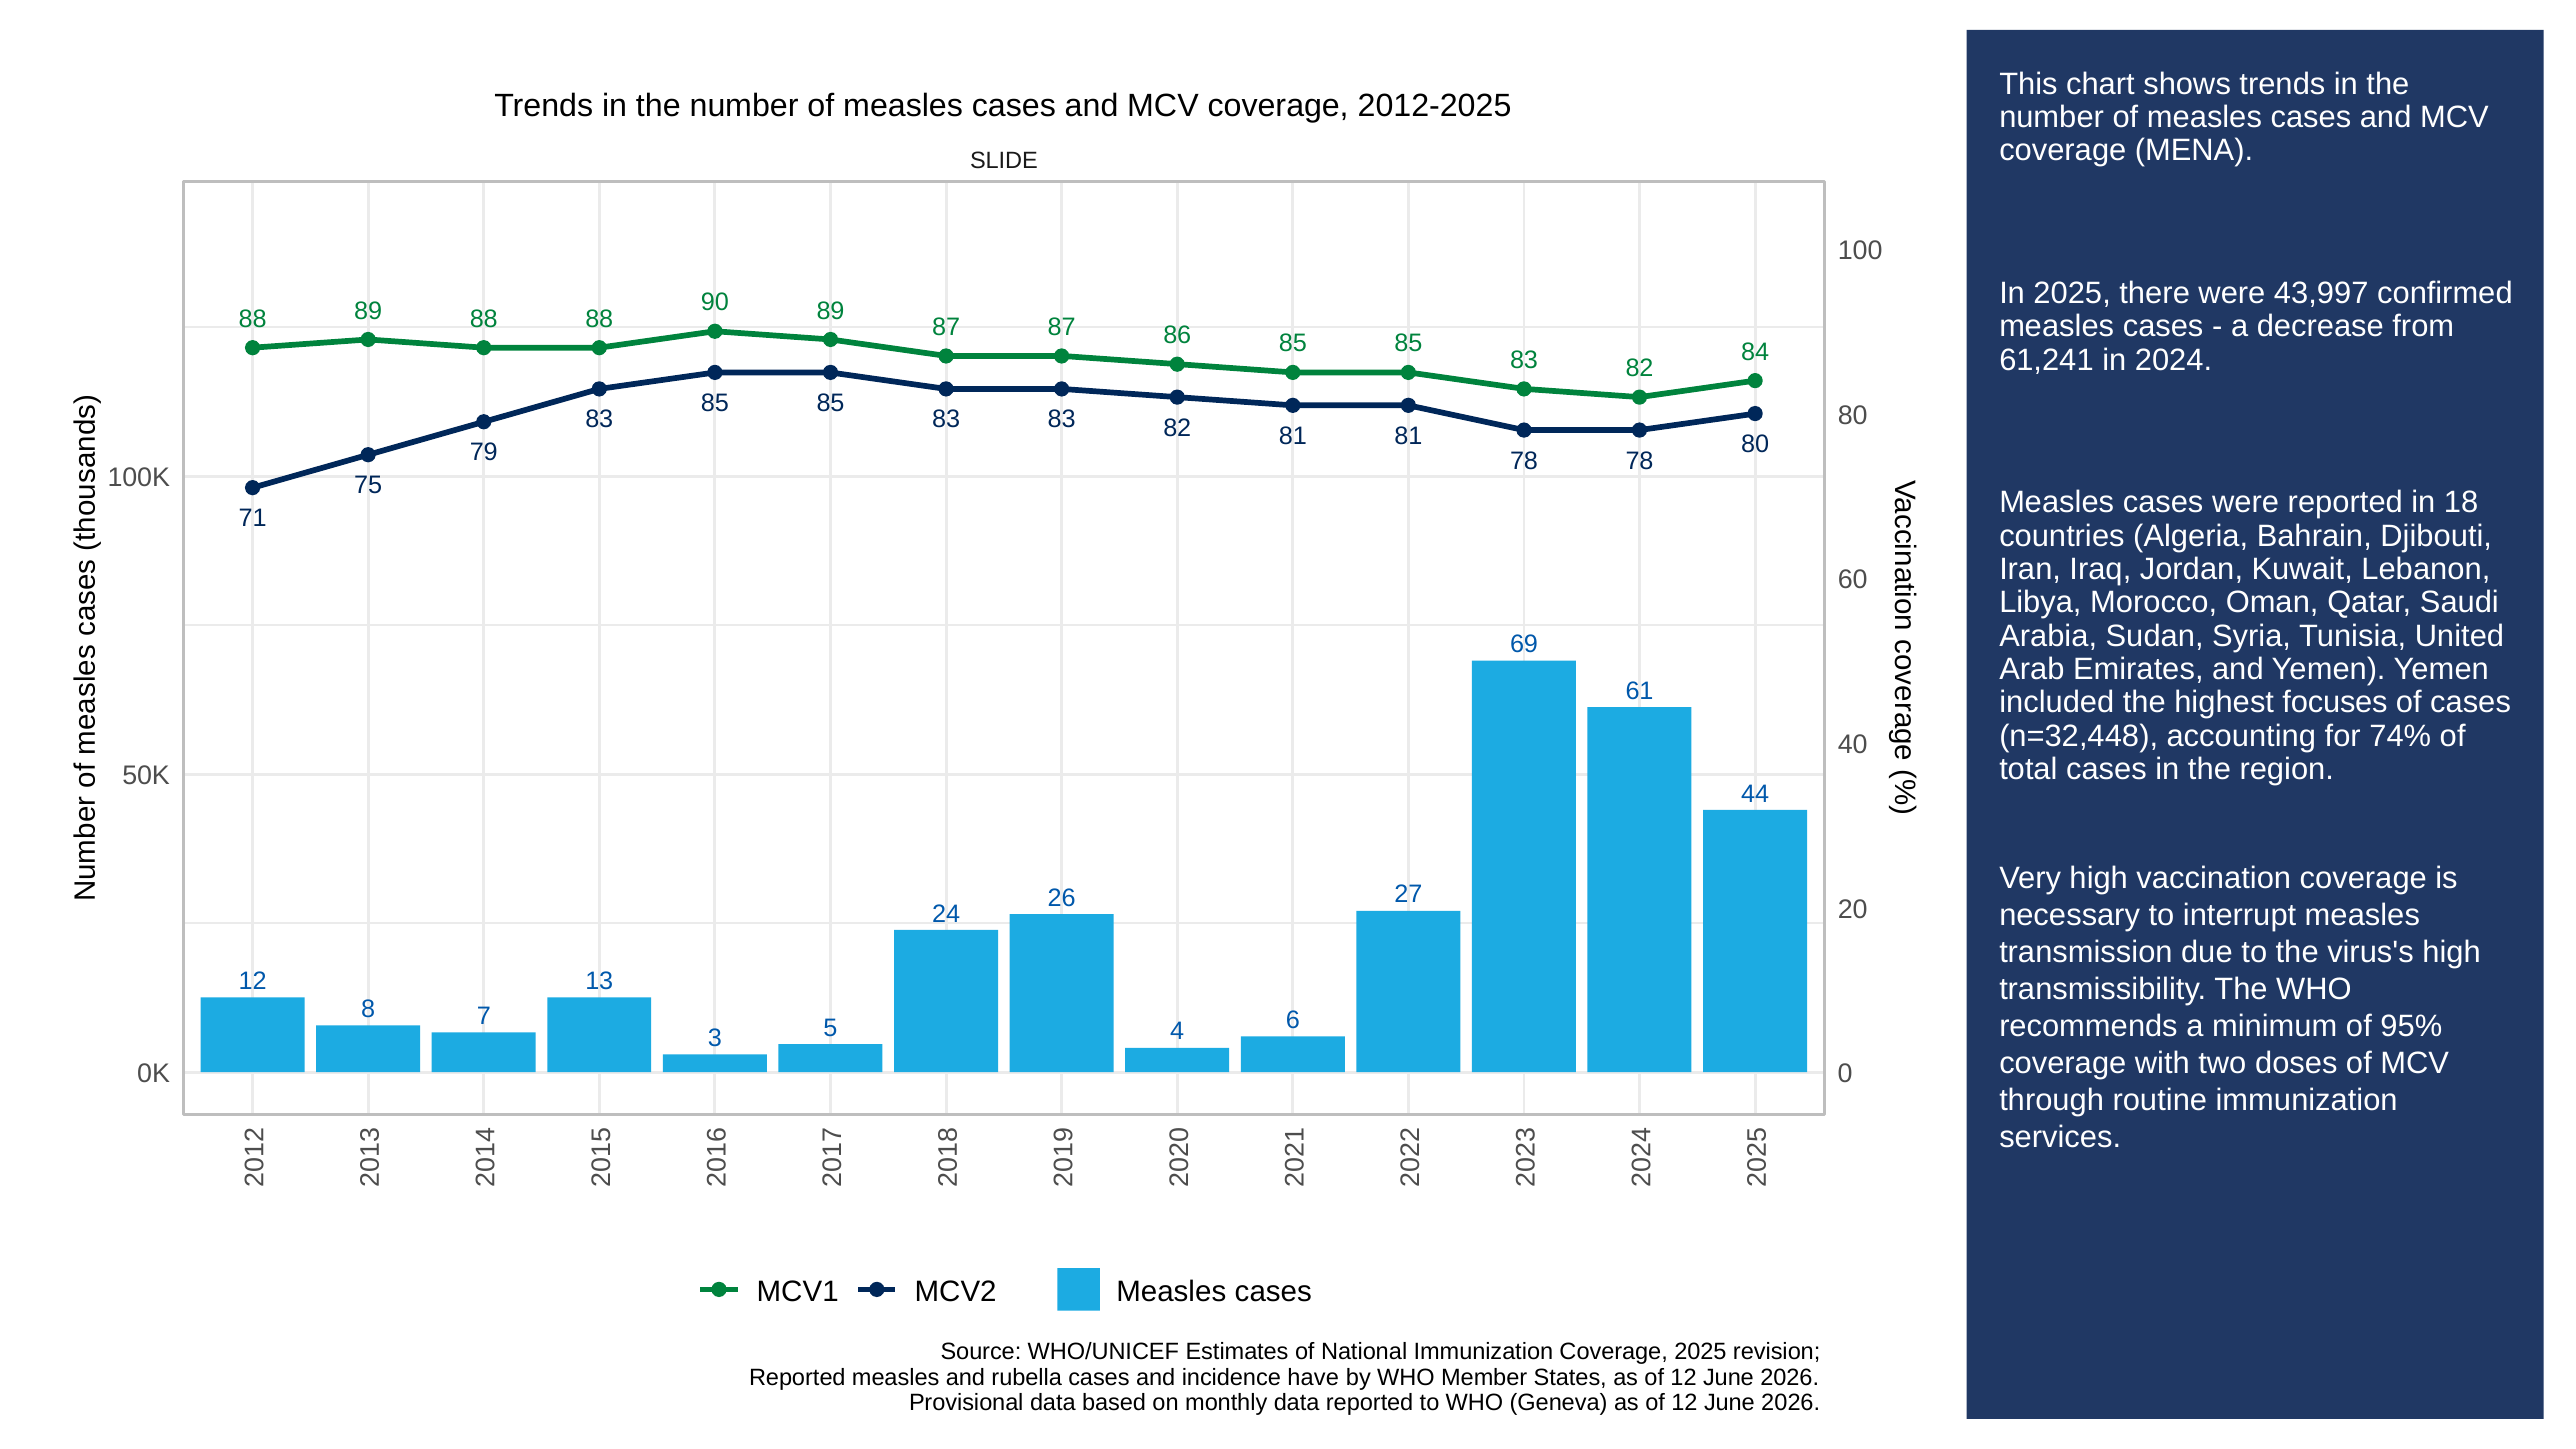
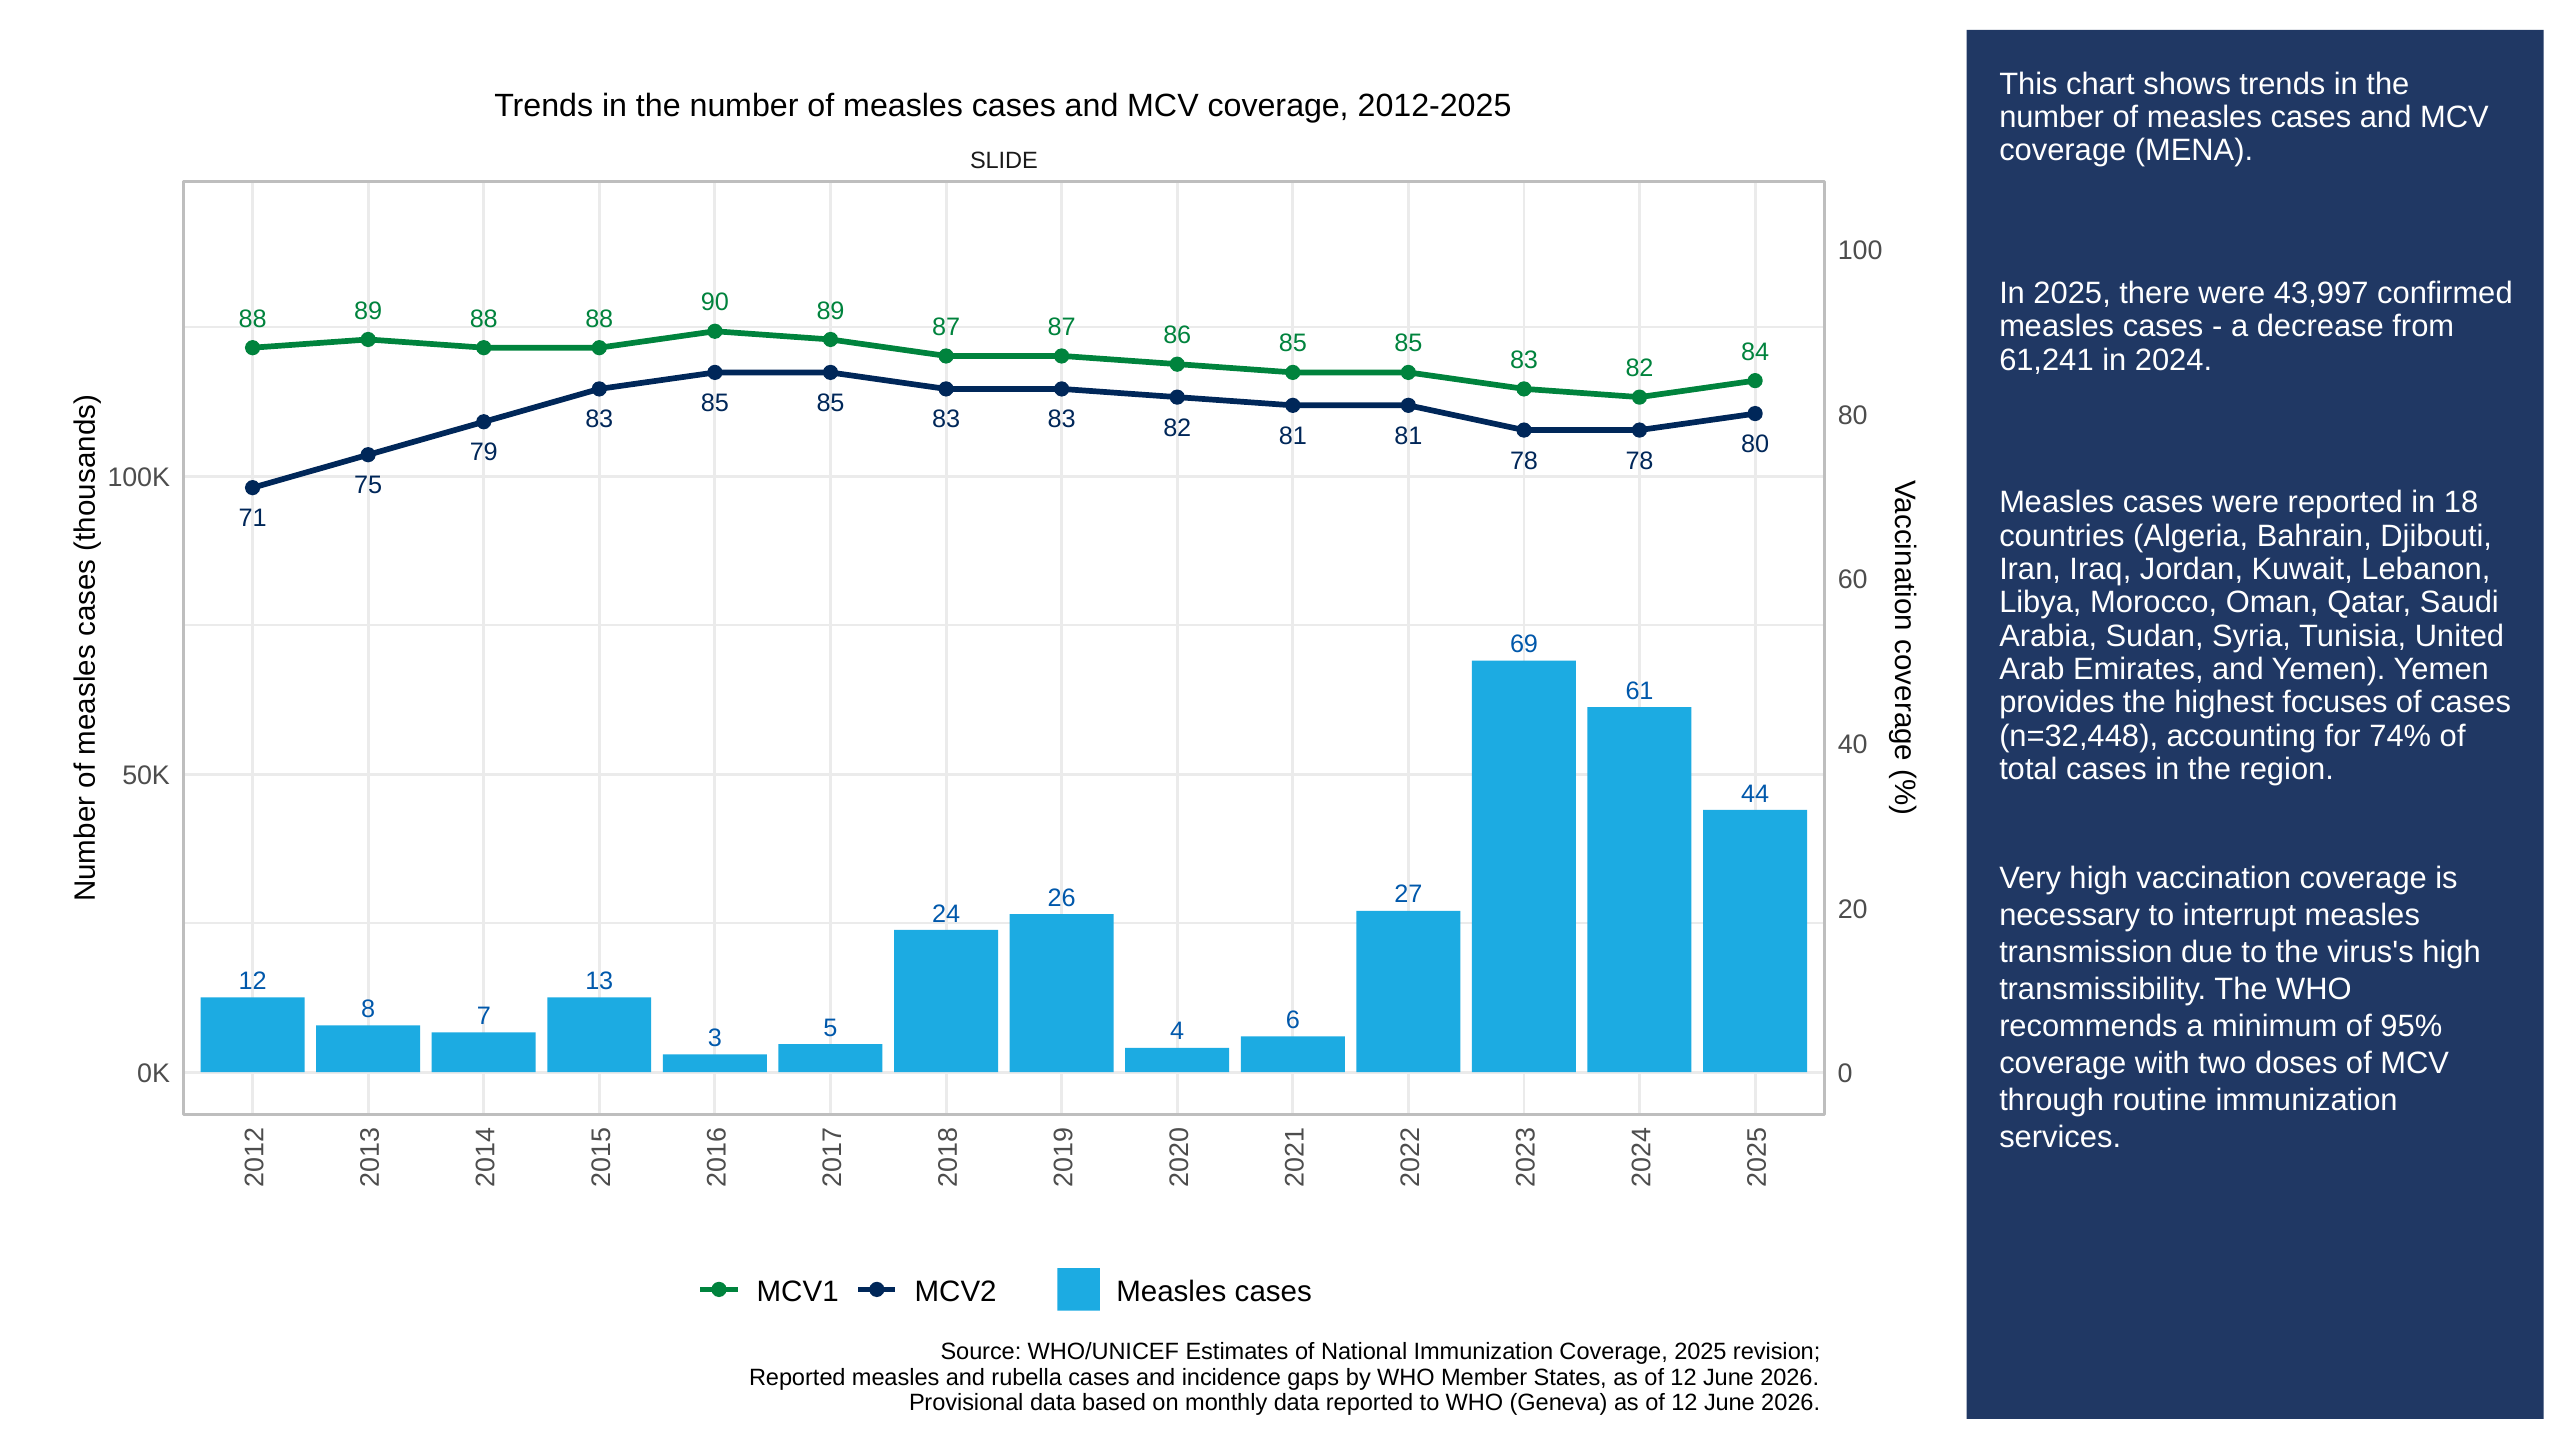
included: included -> provides
have: have -> gaps
